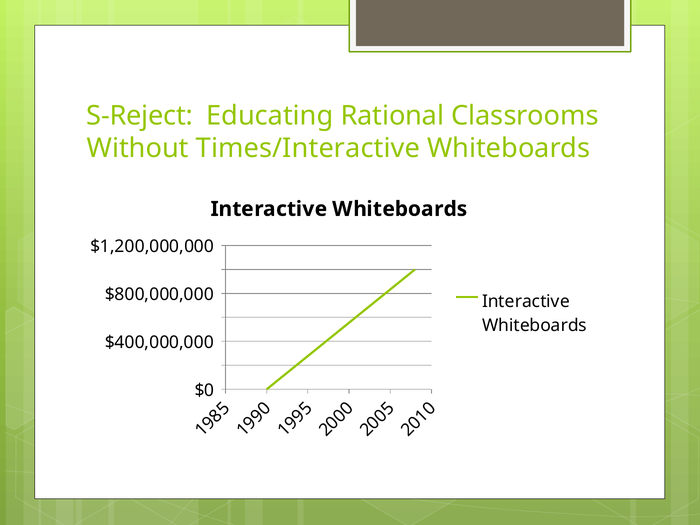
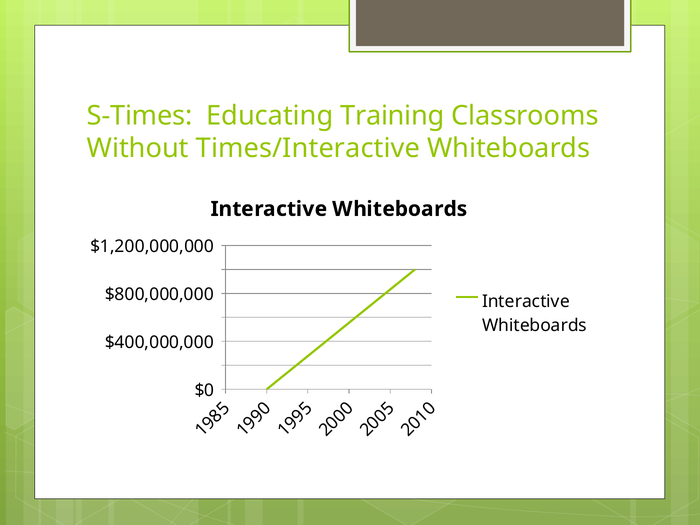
S-Reject: S-Reject -> S-Times
Rational: Rational -> Training
